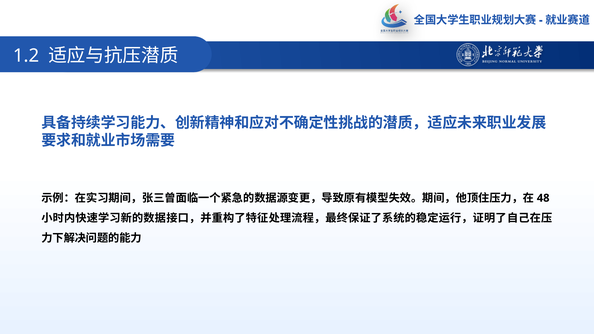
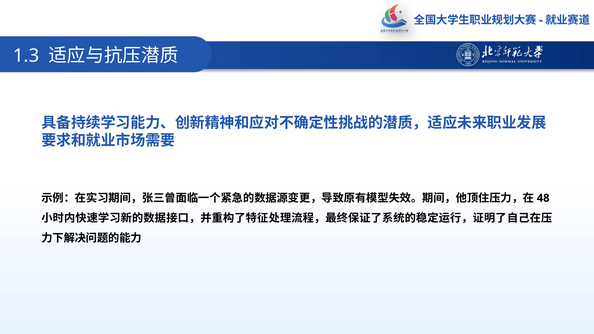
1.2: 1.2 -> 1.3
